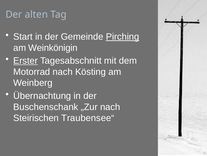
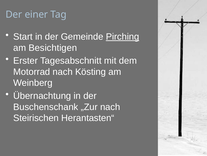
alten: alten -> einer
Weinkönigin: Weinkönigin -> Besichtigen
Erster underline: present -> none
Traubensee“: Traubensee“ -> Herantasten“
